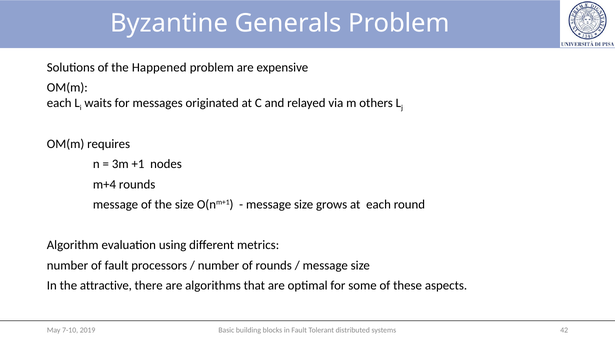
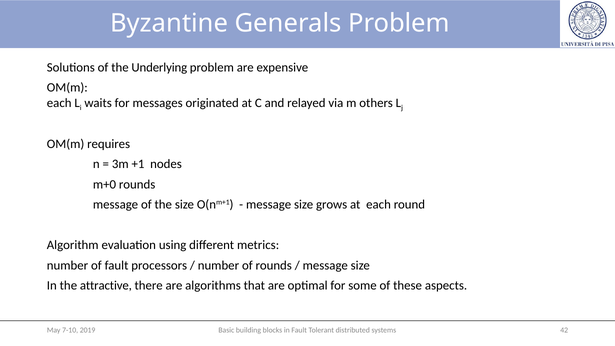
Happened: Happened -> Underlying
m+4: m+4 -> m+0
